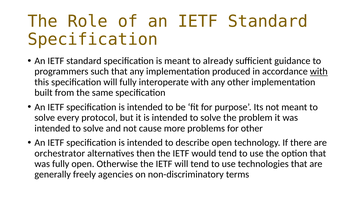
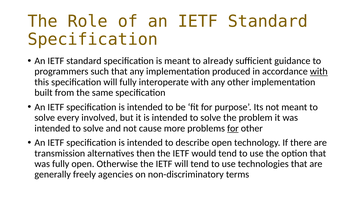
protocol: protocol -> involved
for at (233, 128) underline: none -> present
orchestrator: orchestrator -> transmission
